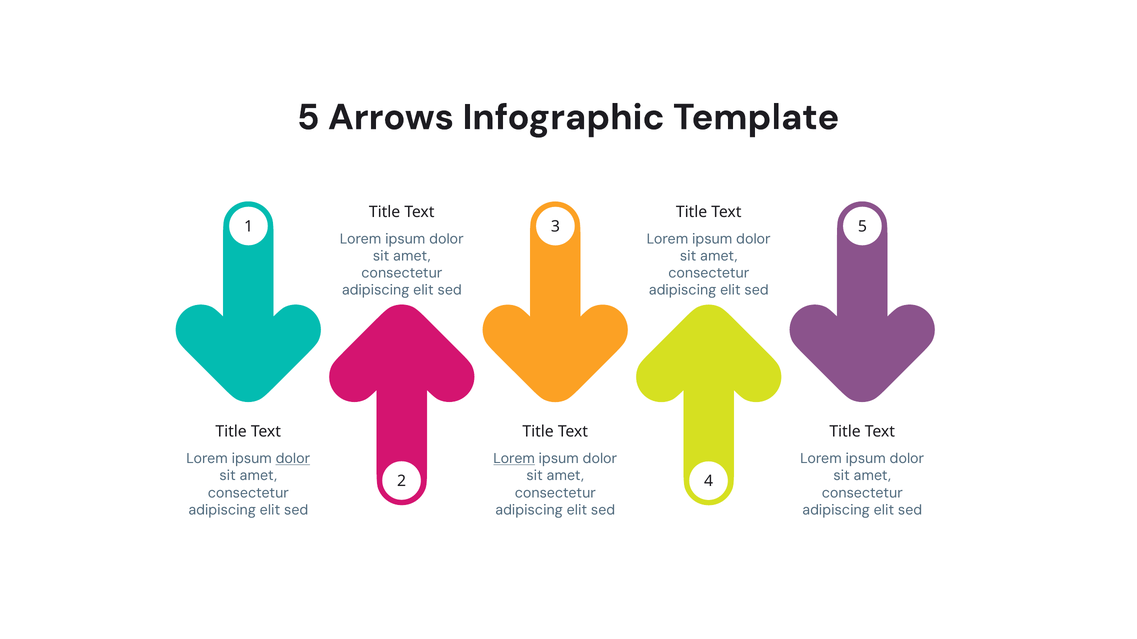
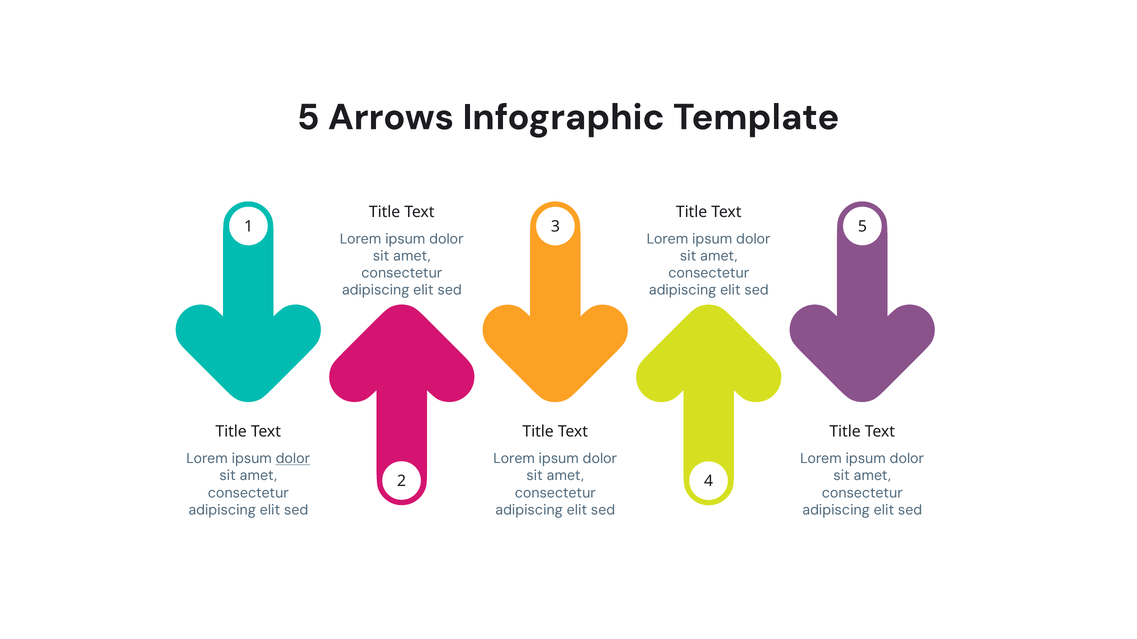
Lorem at (514, 459) underline: present -> none
